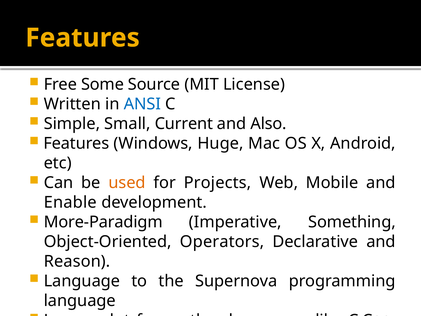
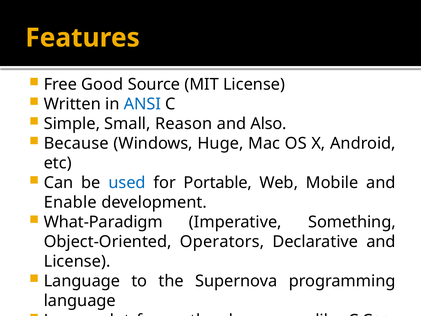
Some: Some -> Good
Current: Current -> Reason
Features at (76, 143): Features -> Because
used colour: orange -> blue
Projects: Projects -> Portable
More-Paradigm: More-Paradigm -> What-Paradigm
Reason at (77, 261): Reason -> License
